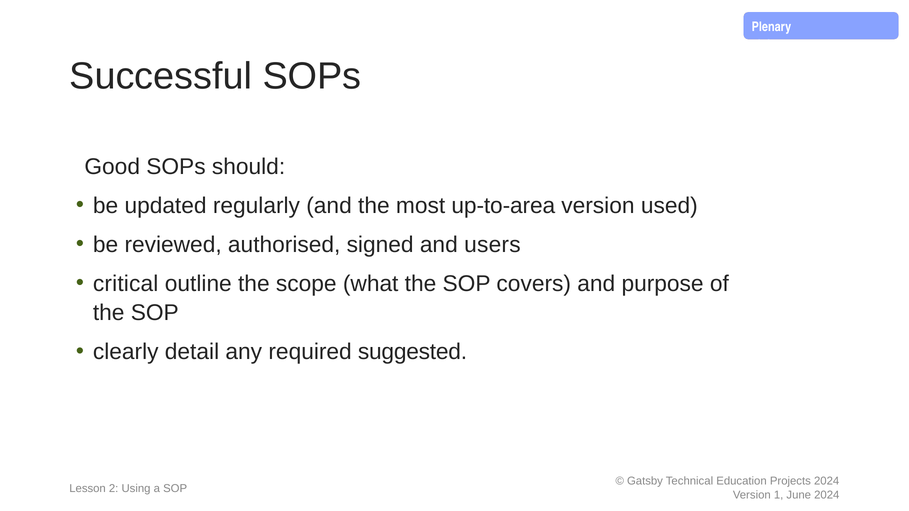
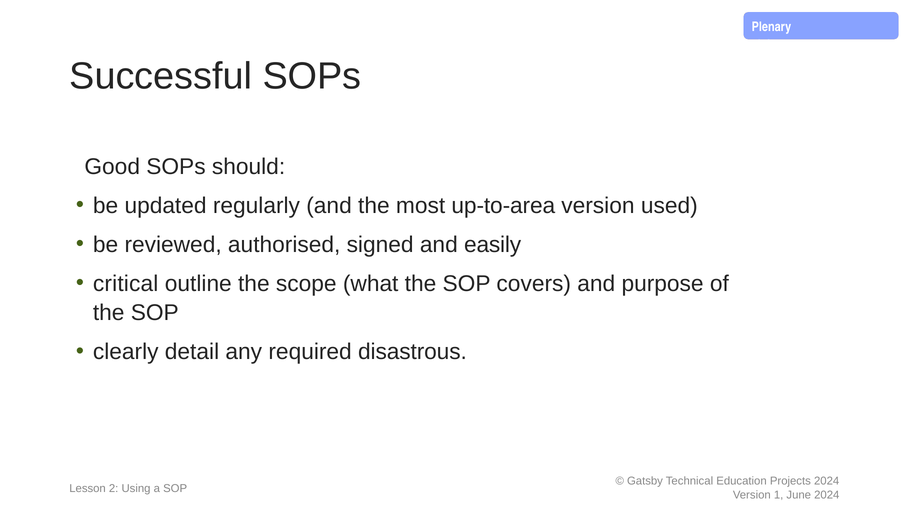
users: users -> easily
suggested: suggested -> disastrous
